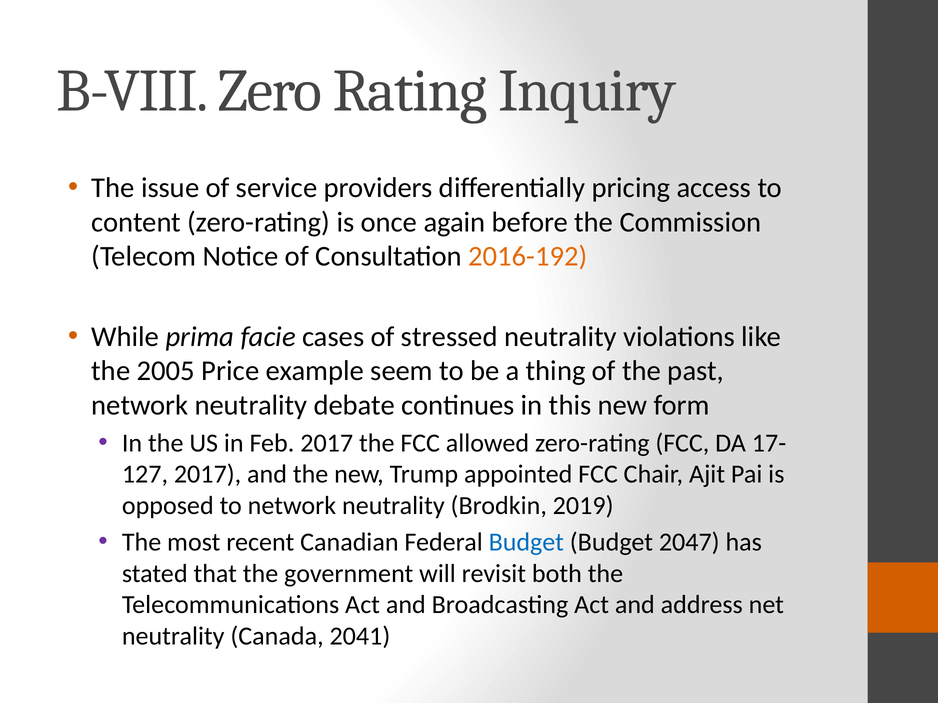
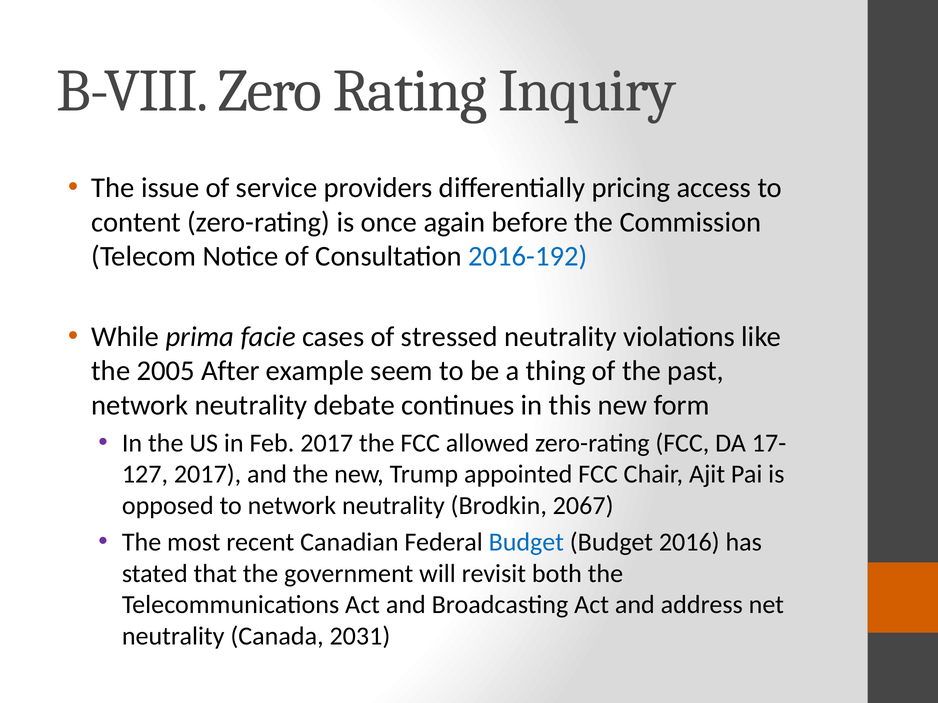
2016-192 colour: orange -> blue
Price: Price -> After
2019: 2019 -> 2067
2047: 2047 -> 2016
2041: 2041 -> 2031
